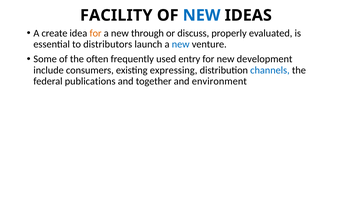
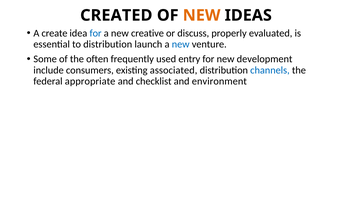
FACILITY: FACILITY -> CREATED
NEW at (202, 15) colour: blue -> orange
for at (96, 33) colour: orange -> blue
through: through -> creative
to distributors: distributors -> distribution
expressing: expressing -> associated
publications: publications -> appropriate
together: together -> checklist
